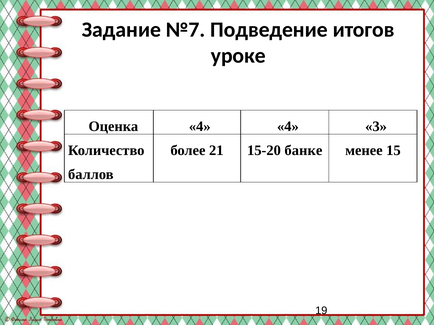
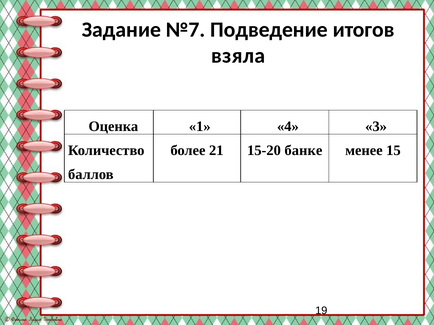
уроке: уроке -> взяла
Оценка 4: 4 -> 1
